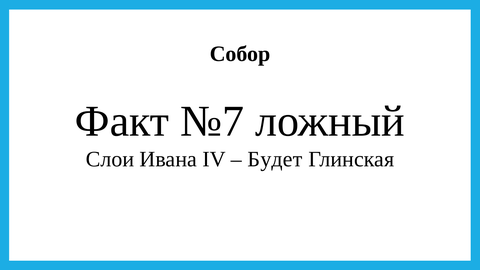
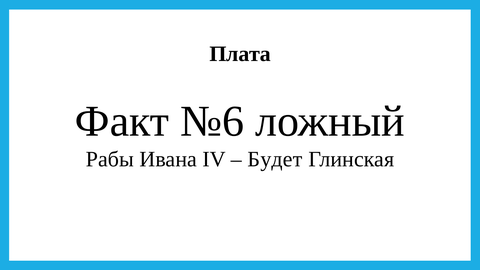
Собор: Собор -> Плата
№7: №7 -> №6
Слои: Слои -> Рабы
